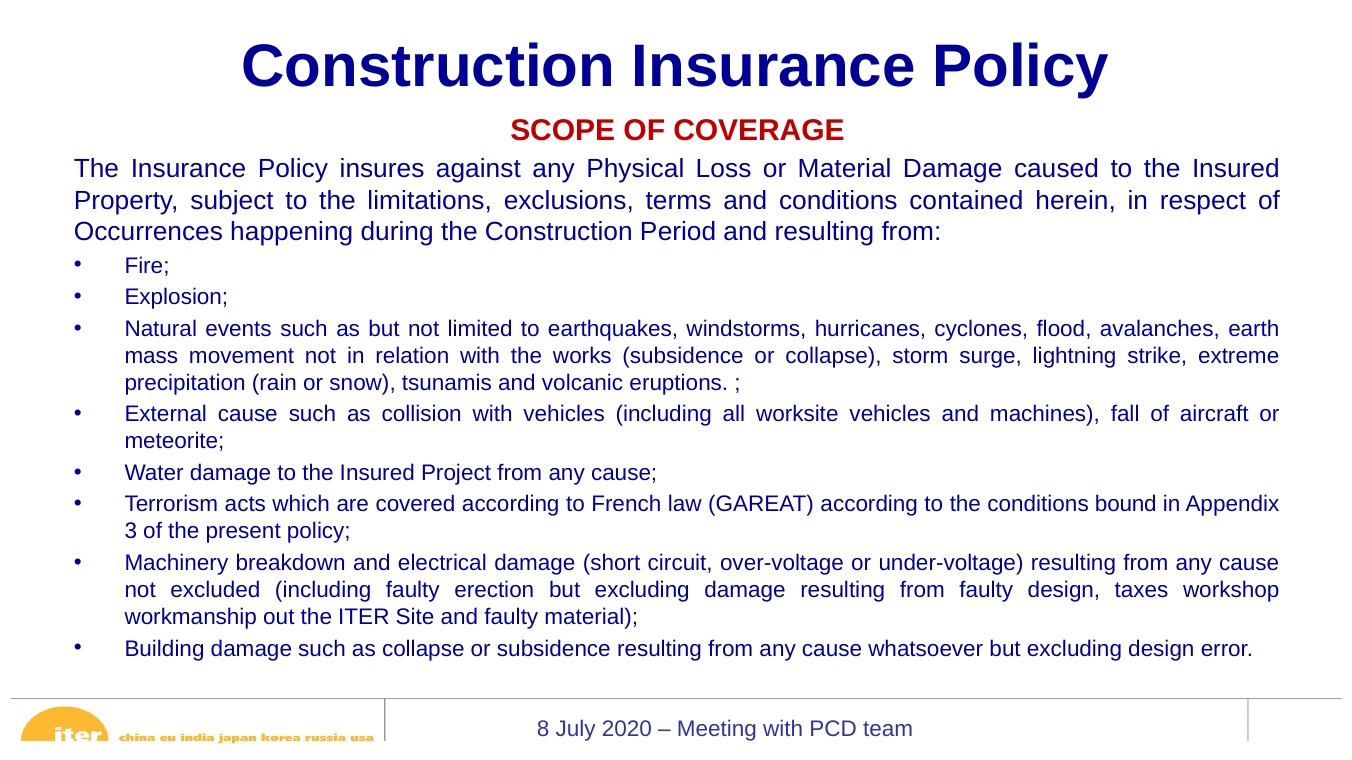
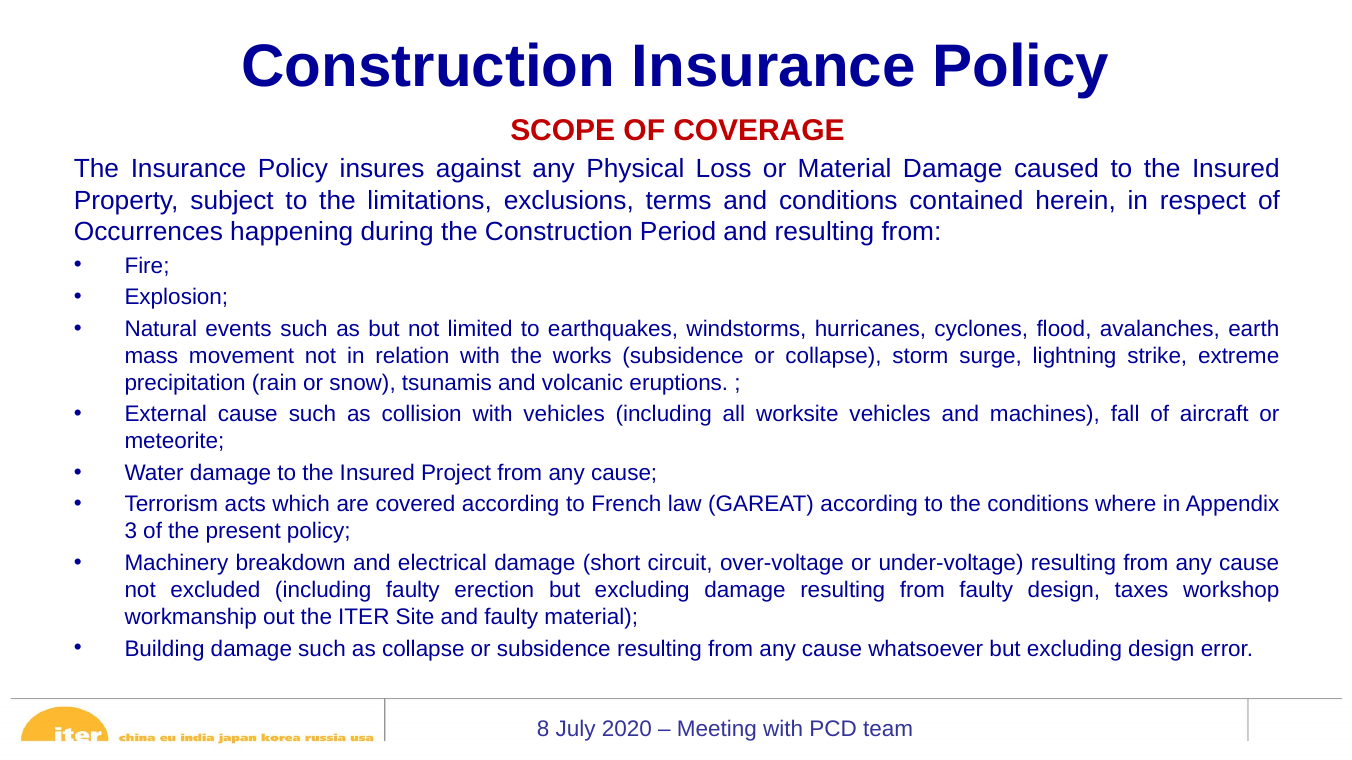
bound: bound -> where
